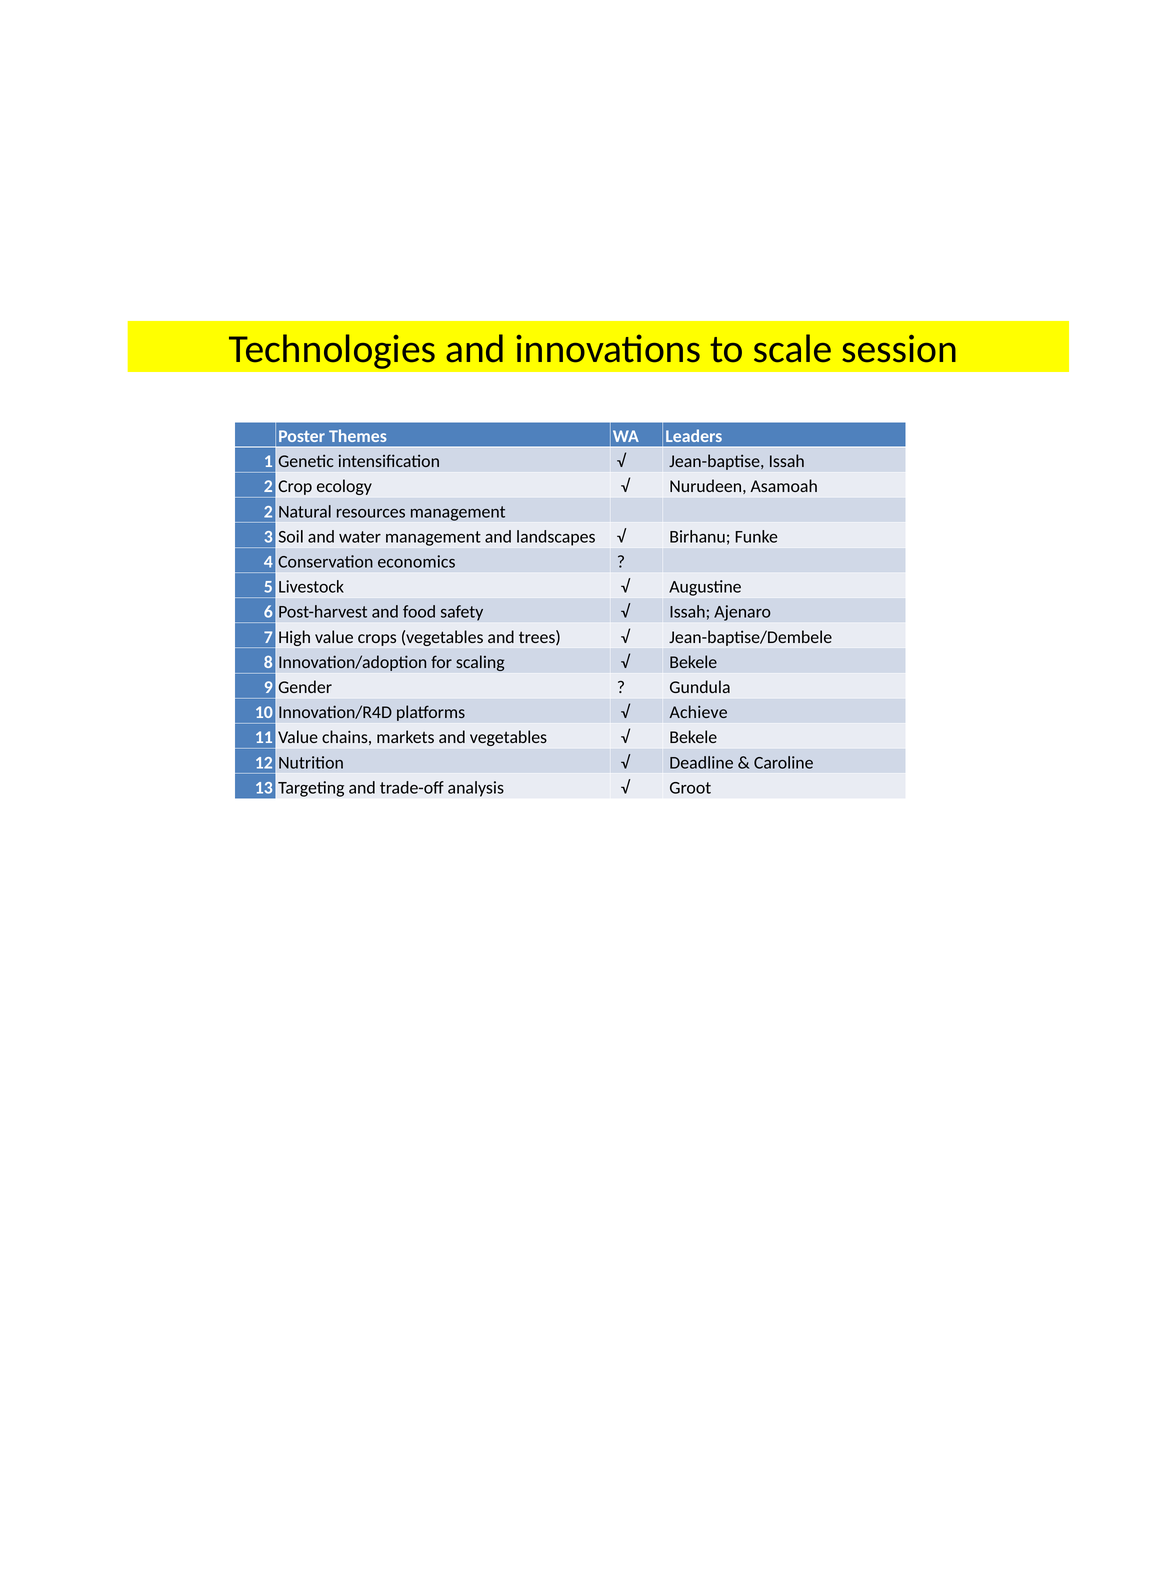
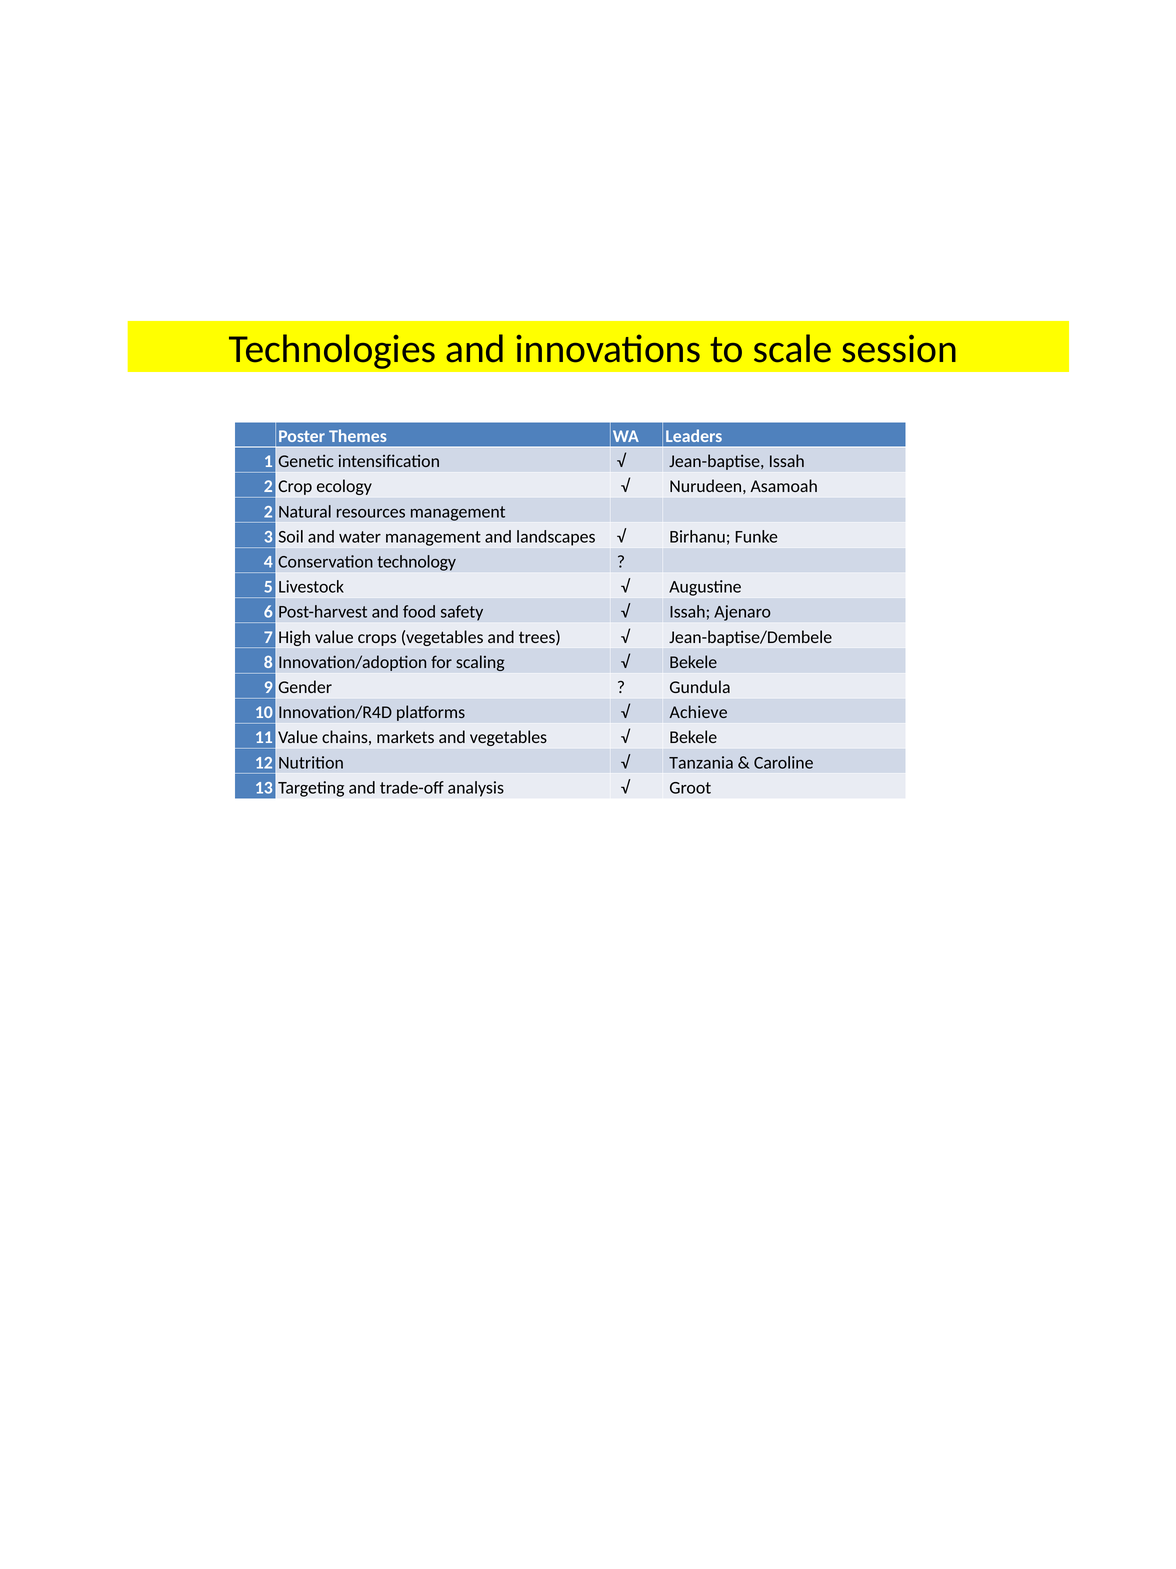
economics: economics -> technology
Deadline: Deadline -> Tanzania
